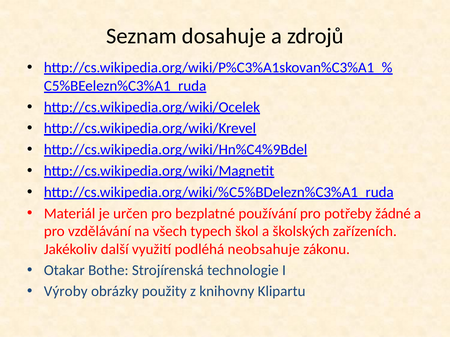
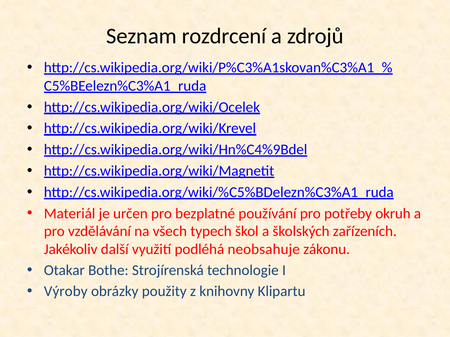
dosahuje: dosahuje -> rozdrcení
žádné: žádné -> okruh
